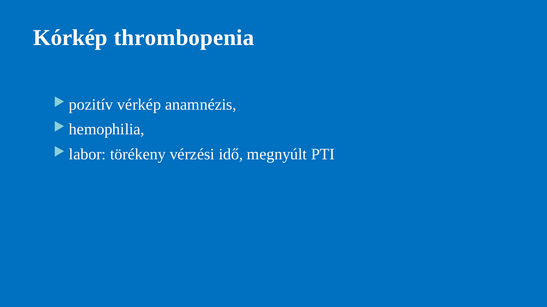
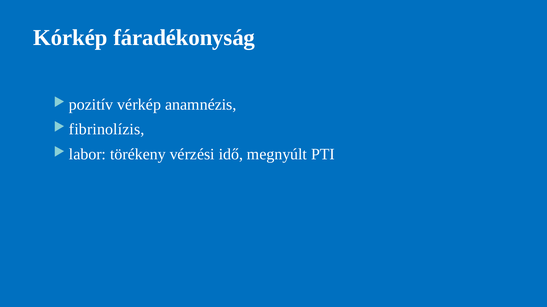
thrombopenia: thrombopenia -> fáradékonyság
hemophilia: hemophilia -> fibrinolízis
